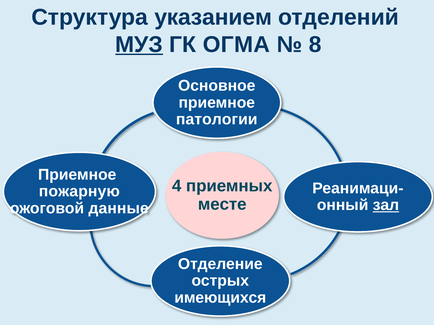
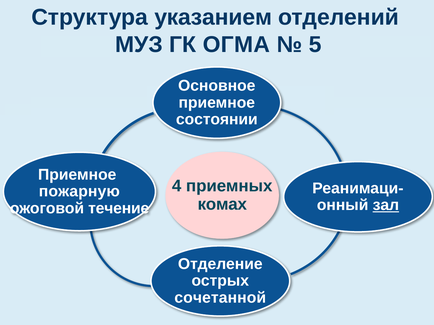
МУЗ underline: present -> none
8: 8 -> 5
патологии: патологии -> состоянии
месте: месте -> комах
данные: данные -> течение
имеющихся: имеющихся -> сочетанной
